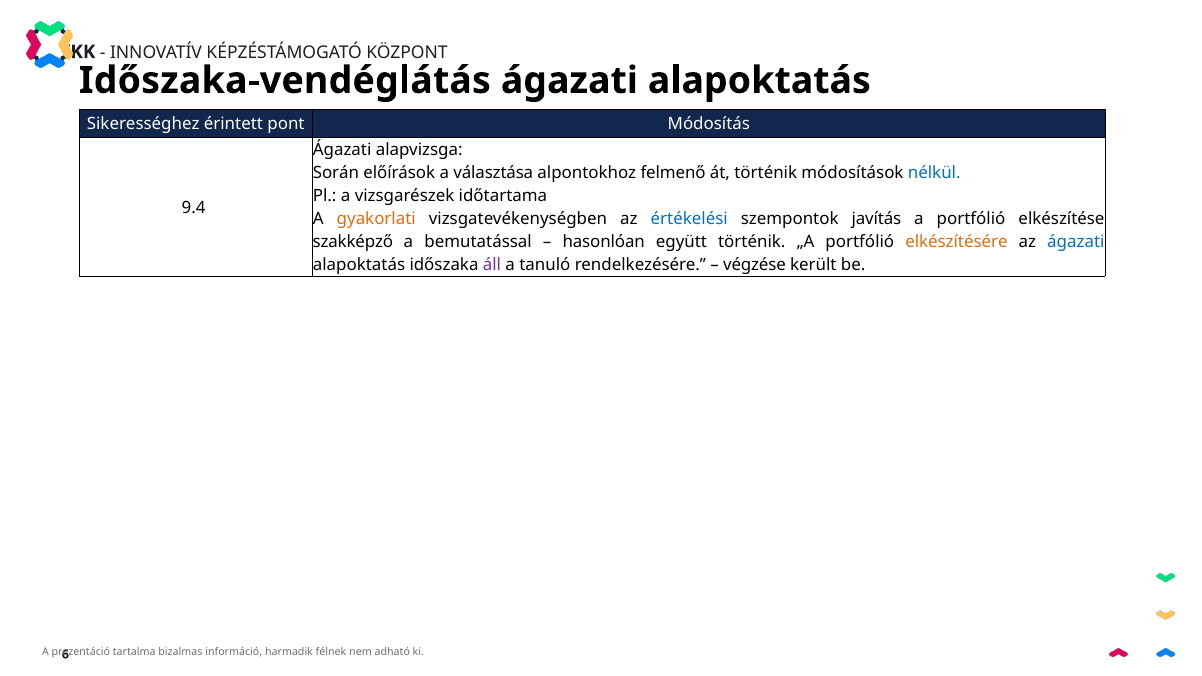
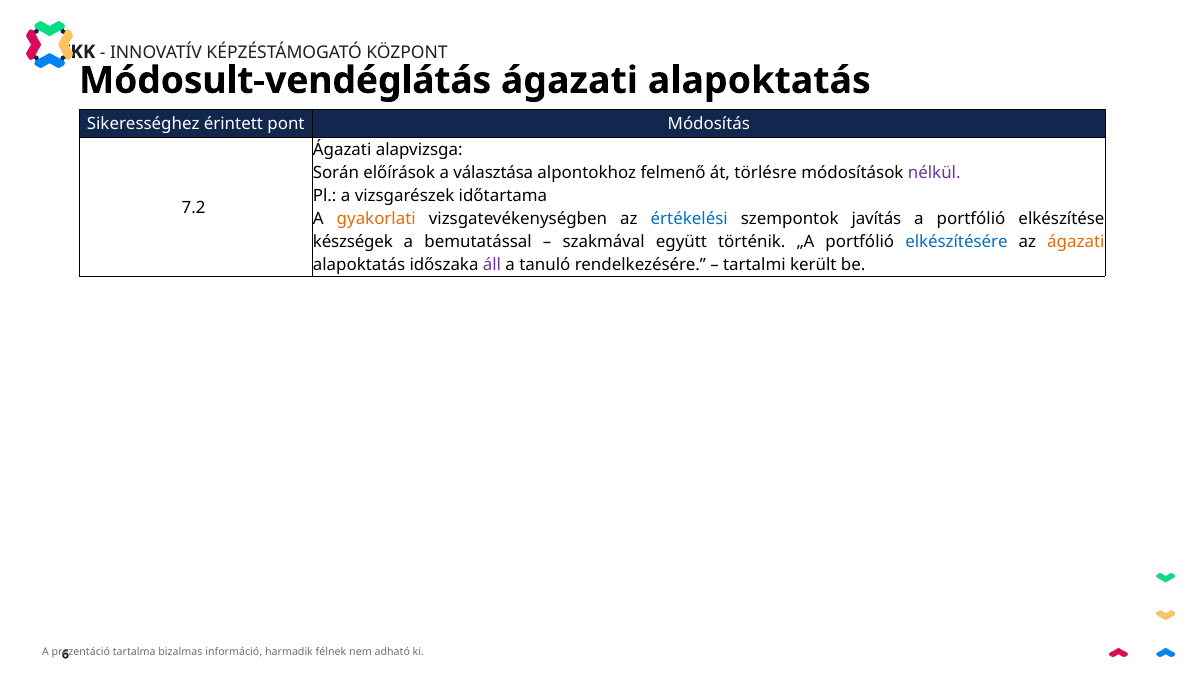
Időszaka-vendéglátás: Időszaka-vendéglátás -> Módosult-vendéglátás
át történik: történik -> törlésre
nélkül colour: blue -> purple
9.4: 9.4 -> 7.2
szakképző: szakképző -> készségek
hasonlóan: hasonlóan -> szakmával
elkészítésére colour: orange -> blue
ágazati at (1076, 242) colour: blue -> orange
végzése: végzése -> tartalmi
